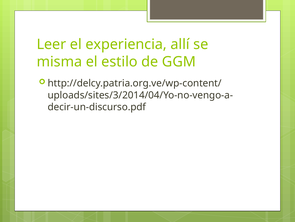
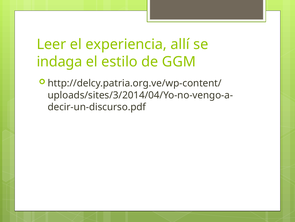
misma: misma -> indaga
